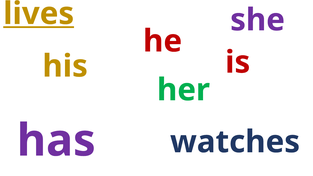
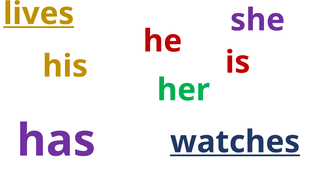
watches underline: none -> present
